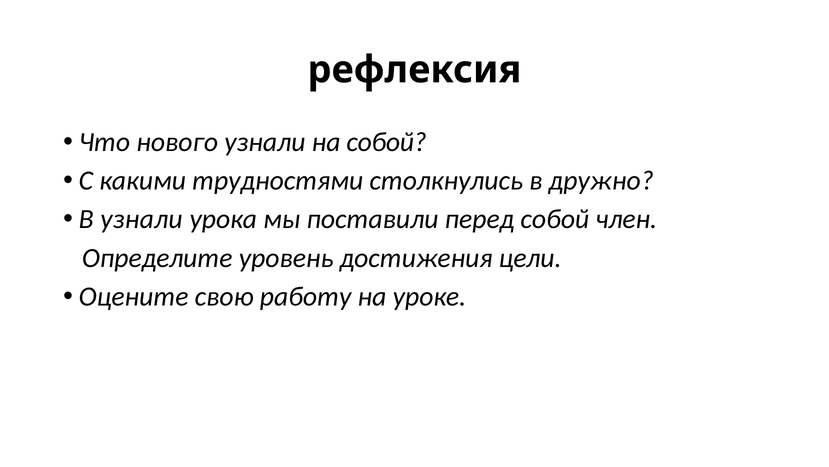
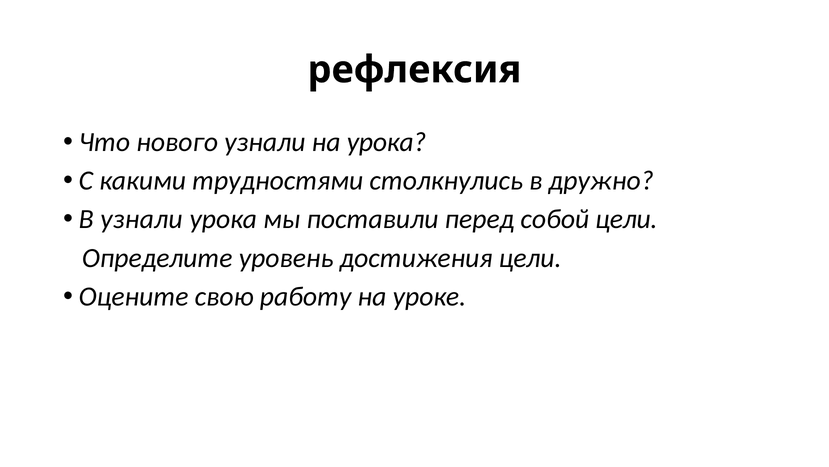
на собой: собой -> урока
собой член: член -> цели
